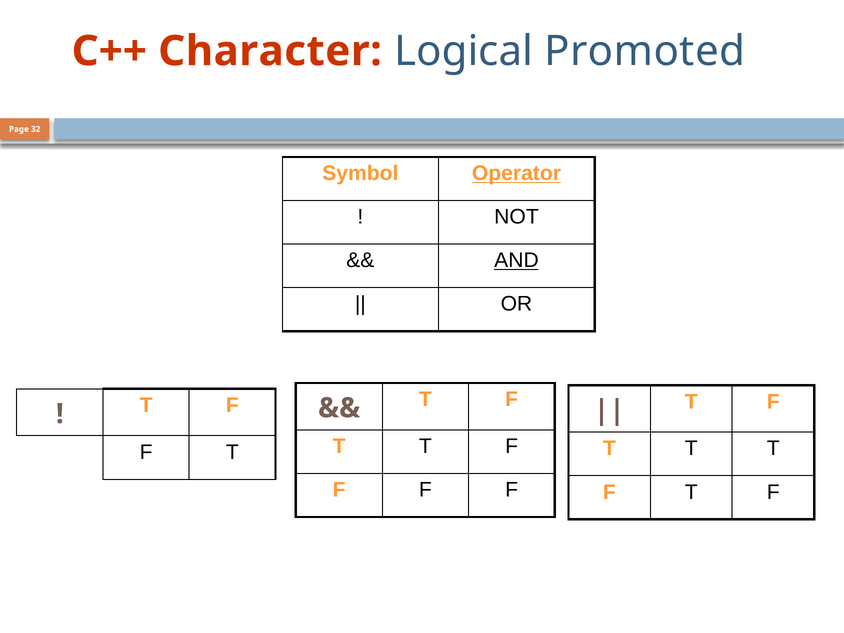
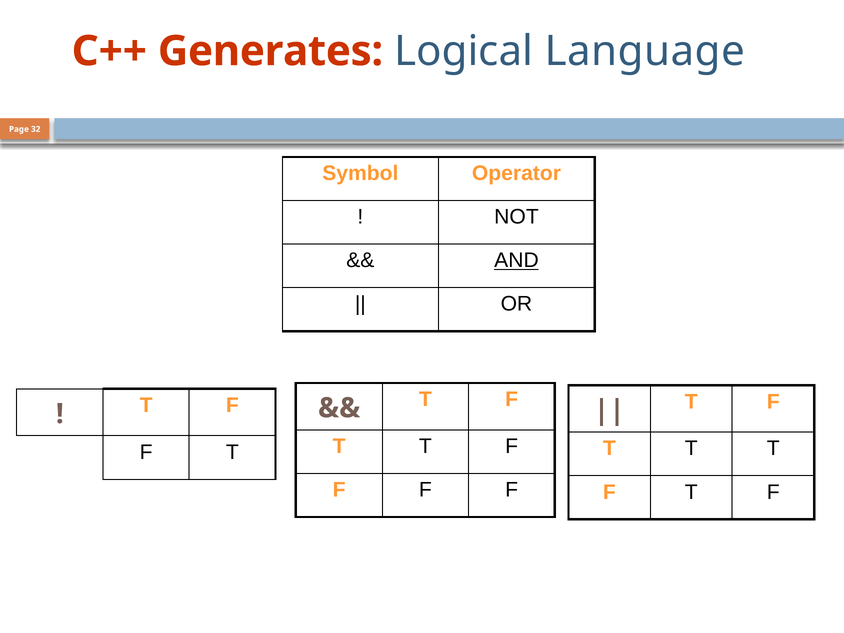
Character: Character -> Generates
Promoted: Promoted -> Language
Operator underline: present -> none
